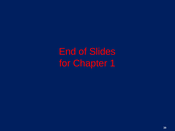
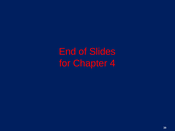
1: 1 -> 4
